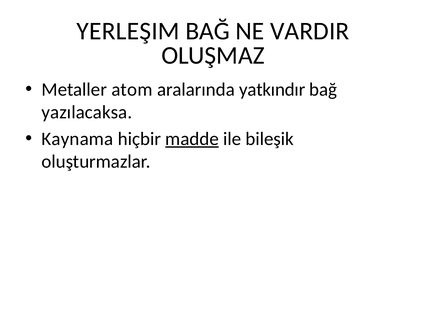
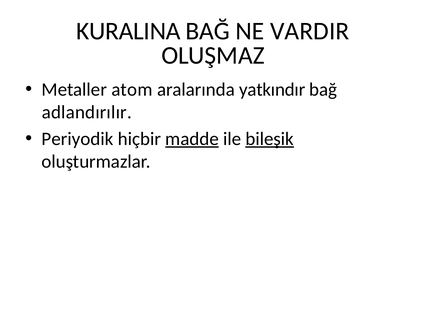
YERLEŞIM: YERLEŞIM -> KURALINA
yazılacaksa: yazılacaksa -> adlandırılır
Kaynama: Kaynama -> Periyodik
bileşik underline: none -> present
